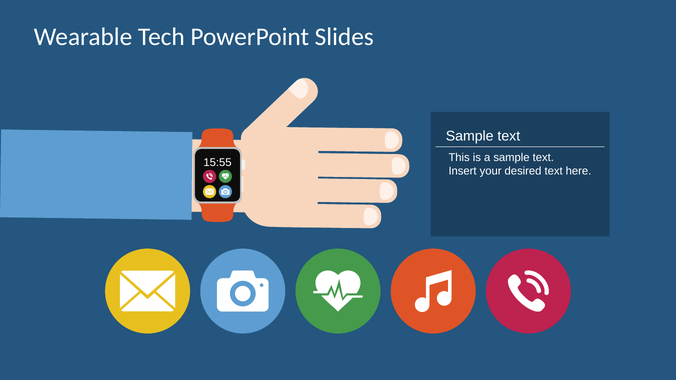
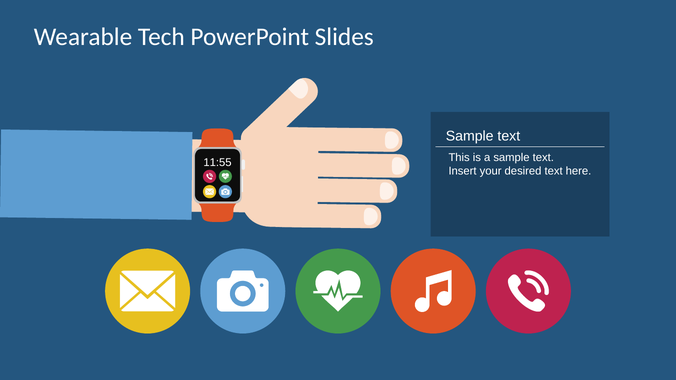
15:55: 15:55 -> 11:55
